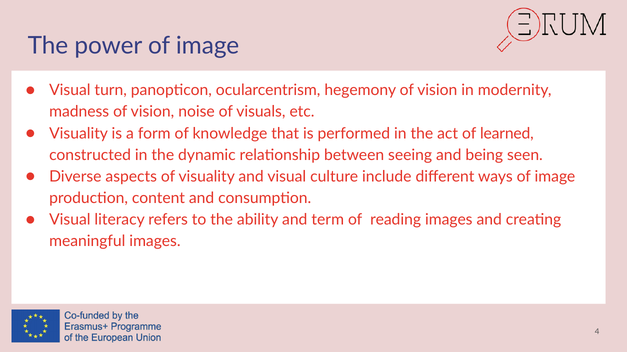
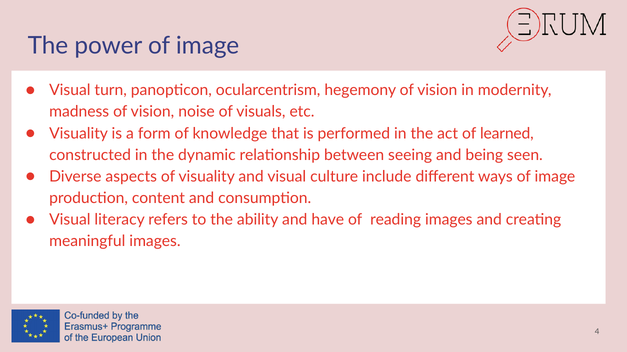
term: term -> have
